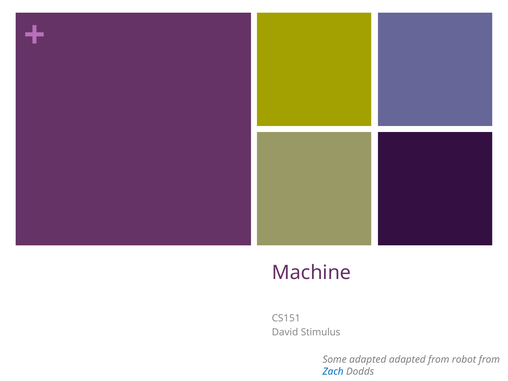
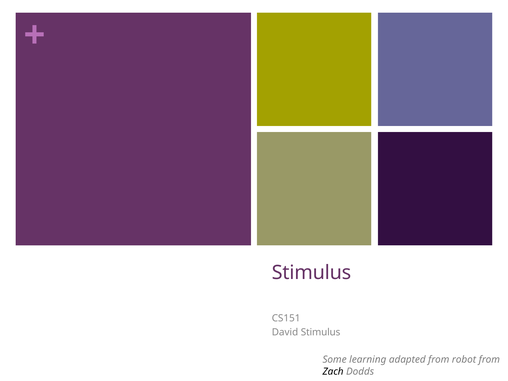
Machine at (311, 273): Machine -> Stimulus
Some adapted: adapted -> learning
Zach colour: blue -> black
